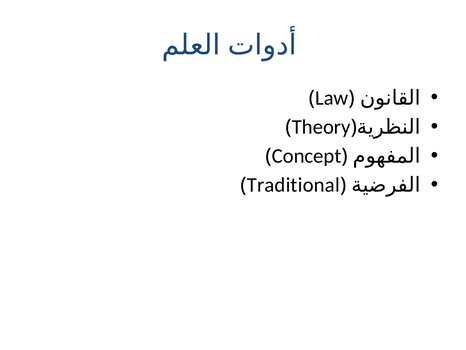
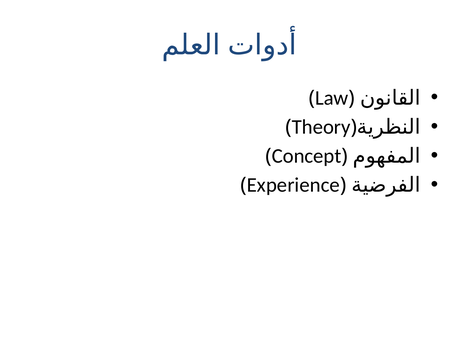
Traditional: Traditional -> Experience
